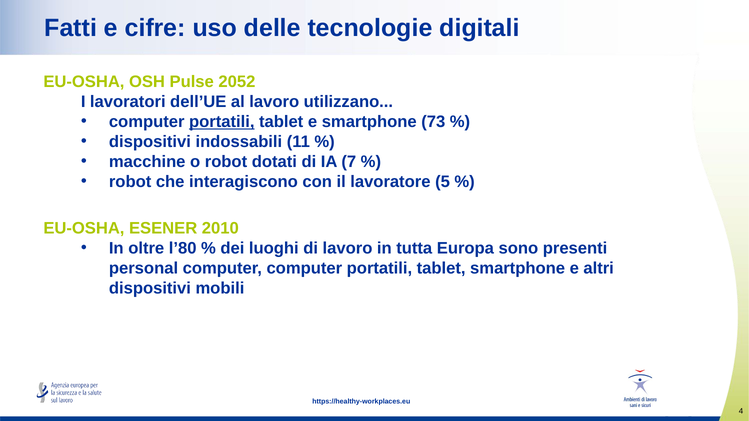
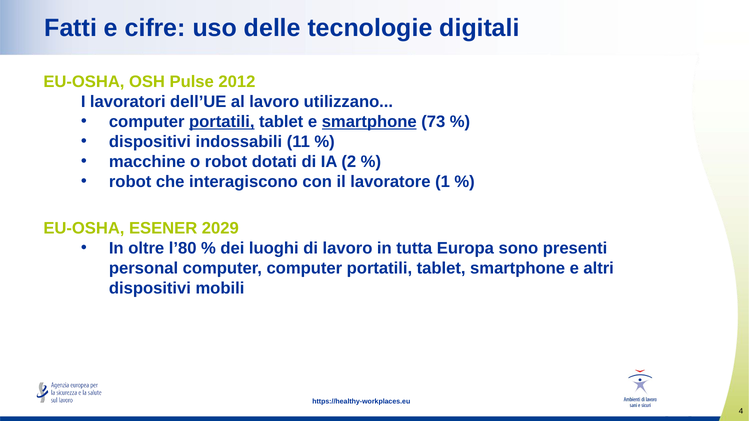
2052: 2052 -> 2012
smartphone at (369, 122) underline: none -> present
7: 7 -> 2
5: 5 -> 1
2010: 2010 -> 2029
